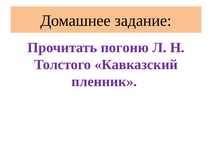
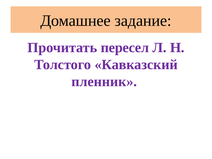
погоню: погоню -> пересел
